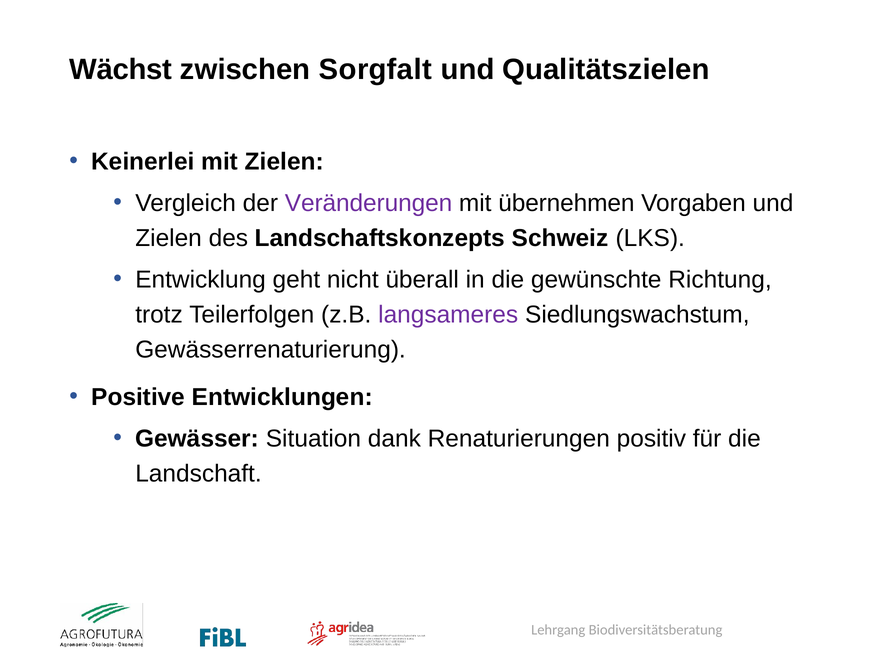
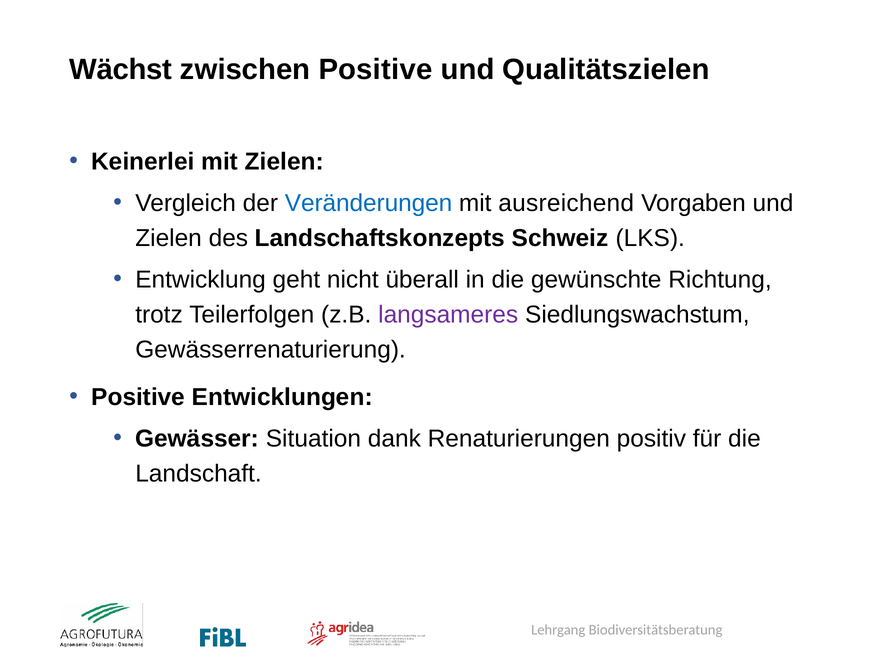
zwischen Sorgfalt: Sorgfalt -> Positive
Veränderungen colour: purple -> blue
übernehmen: übernehmen -> ausreichend
